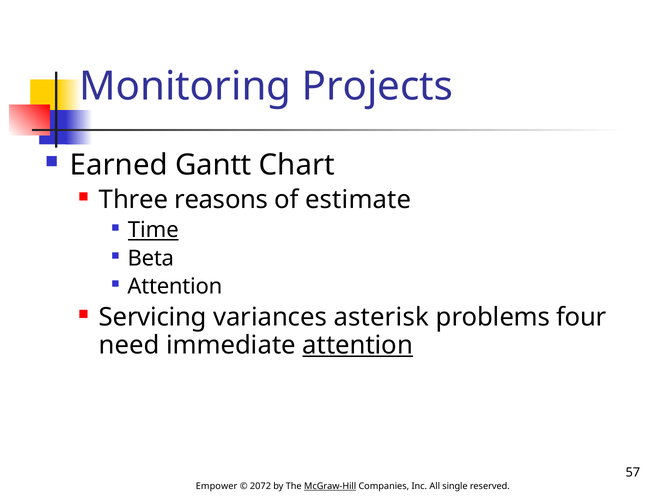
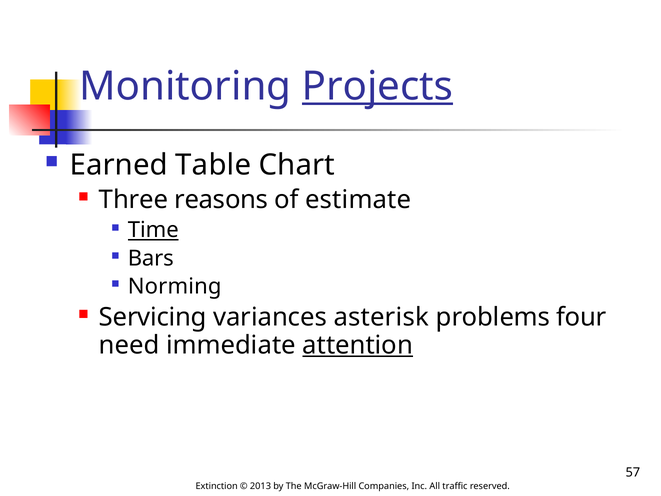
Projects underline: none -> present
Gantt: Gantt -> Table
Beta: Beta -> Bars
Attention at (175, 286): Attention -> Norming
Empower: Empower -> Extinction
2072: 2072 -> 2013
McGraw-Hill underline: present -> none
single: single -> traffic
